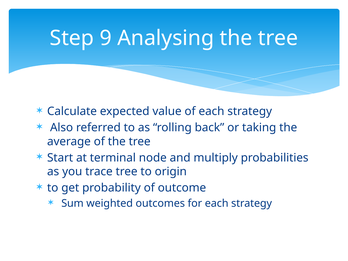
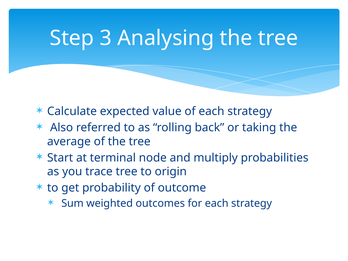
9: 9 -> 3
